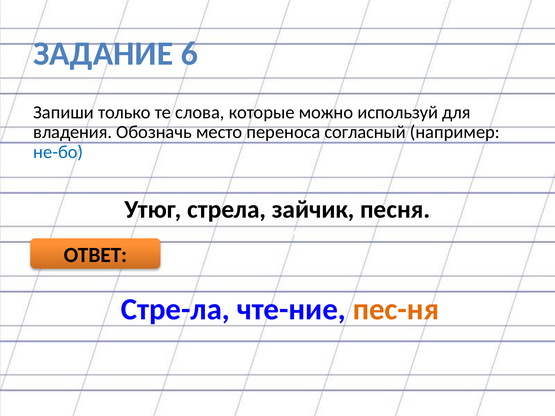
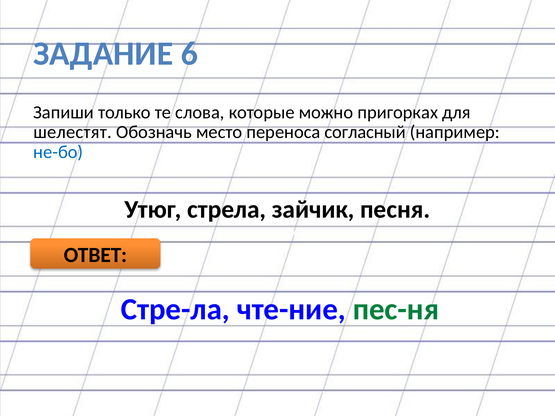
используй: используй -> пригорках
владения: владения -> шелестят
пес-ня colour: orange -> green
